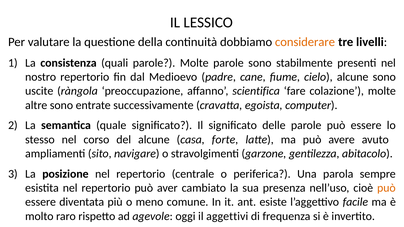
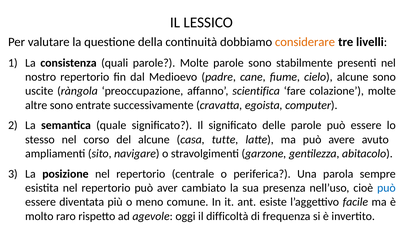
forte: forte -> tutte
può at (386, 188) colour: orange -> blue
aggettivi: aggettivi -> difficoltà
